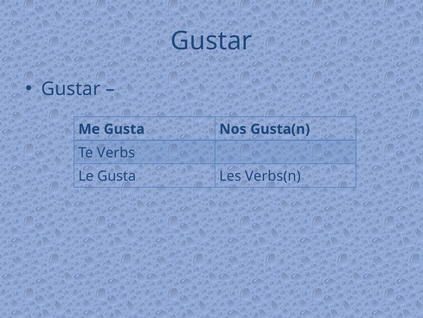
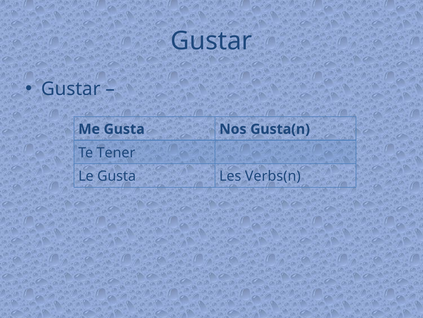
Verbs: Verbs -> Tener
